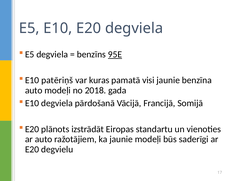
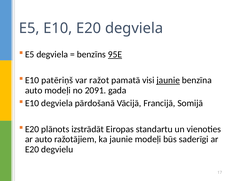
kuras: kuras -> ražot
jaunie at (168, 80) underline: none -> present
2018: 2018 -> 2091
